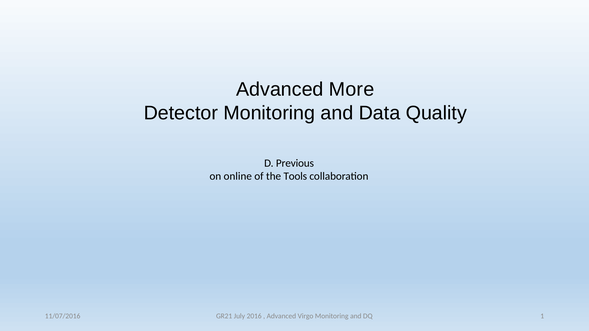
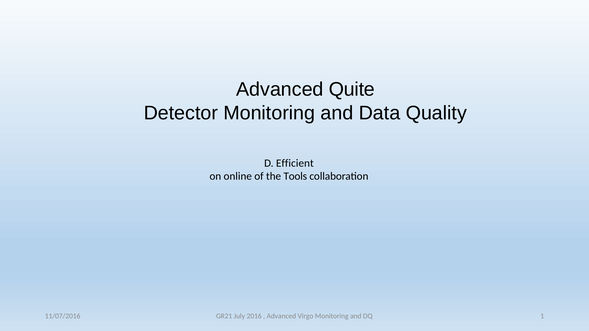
More: More -> Quite
Previous: Previous -> Efficient
